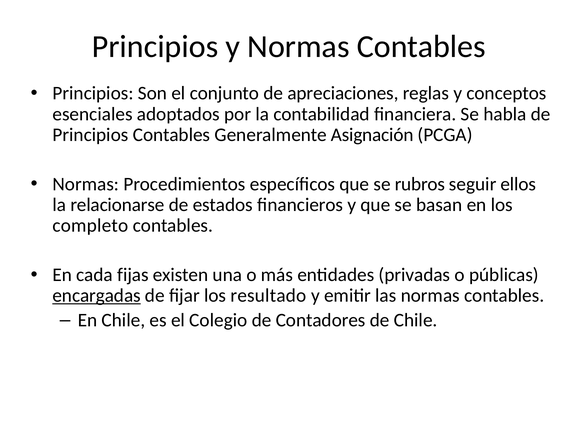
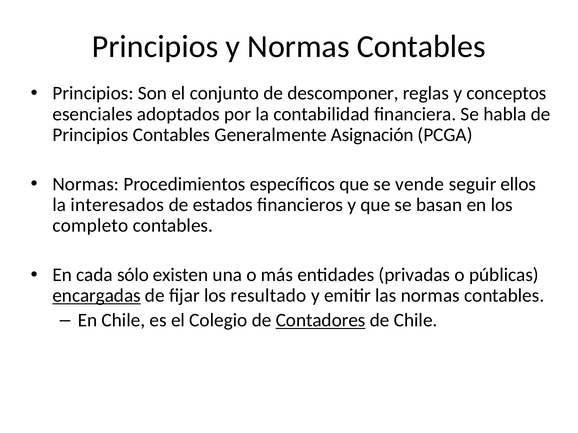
apreciaciones: apreciaciones -> descomponer
rubros: rubros -> vende
relacionarse: relacionarse -> interesados
fijas: fijas -> sólo
Contadores underline: none -> present
